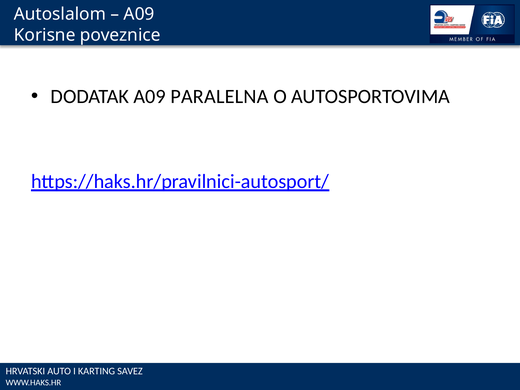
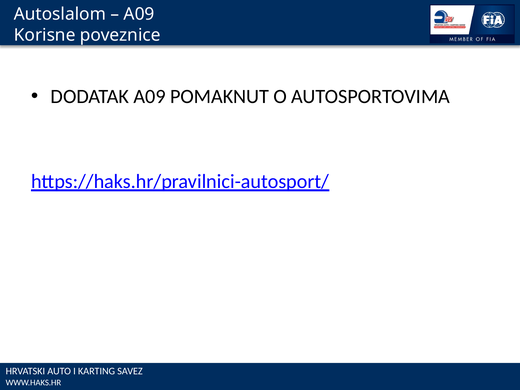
PARALELNA: PARALELNA -> POMAKNUT
